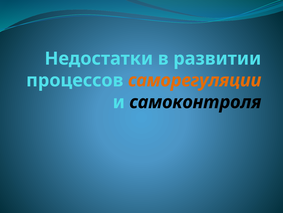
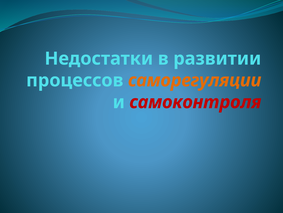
самоконтроля colour: black -> red
